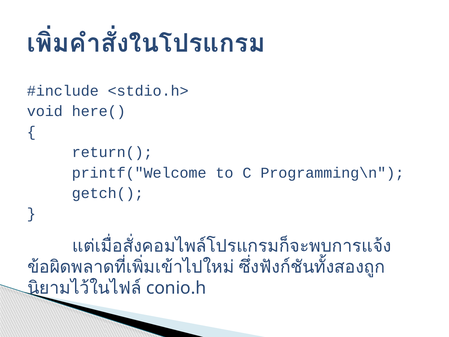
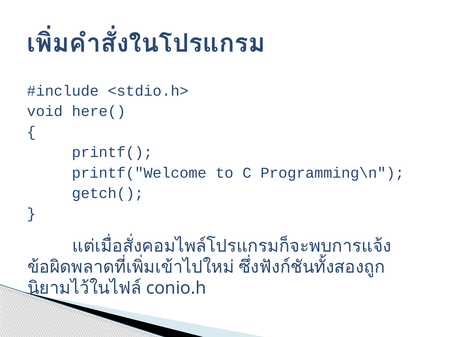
return(: return( -> printf(
